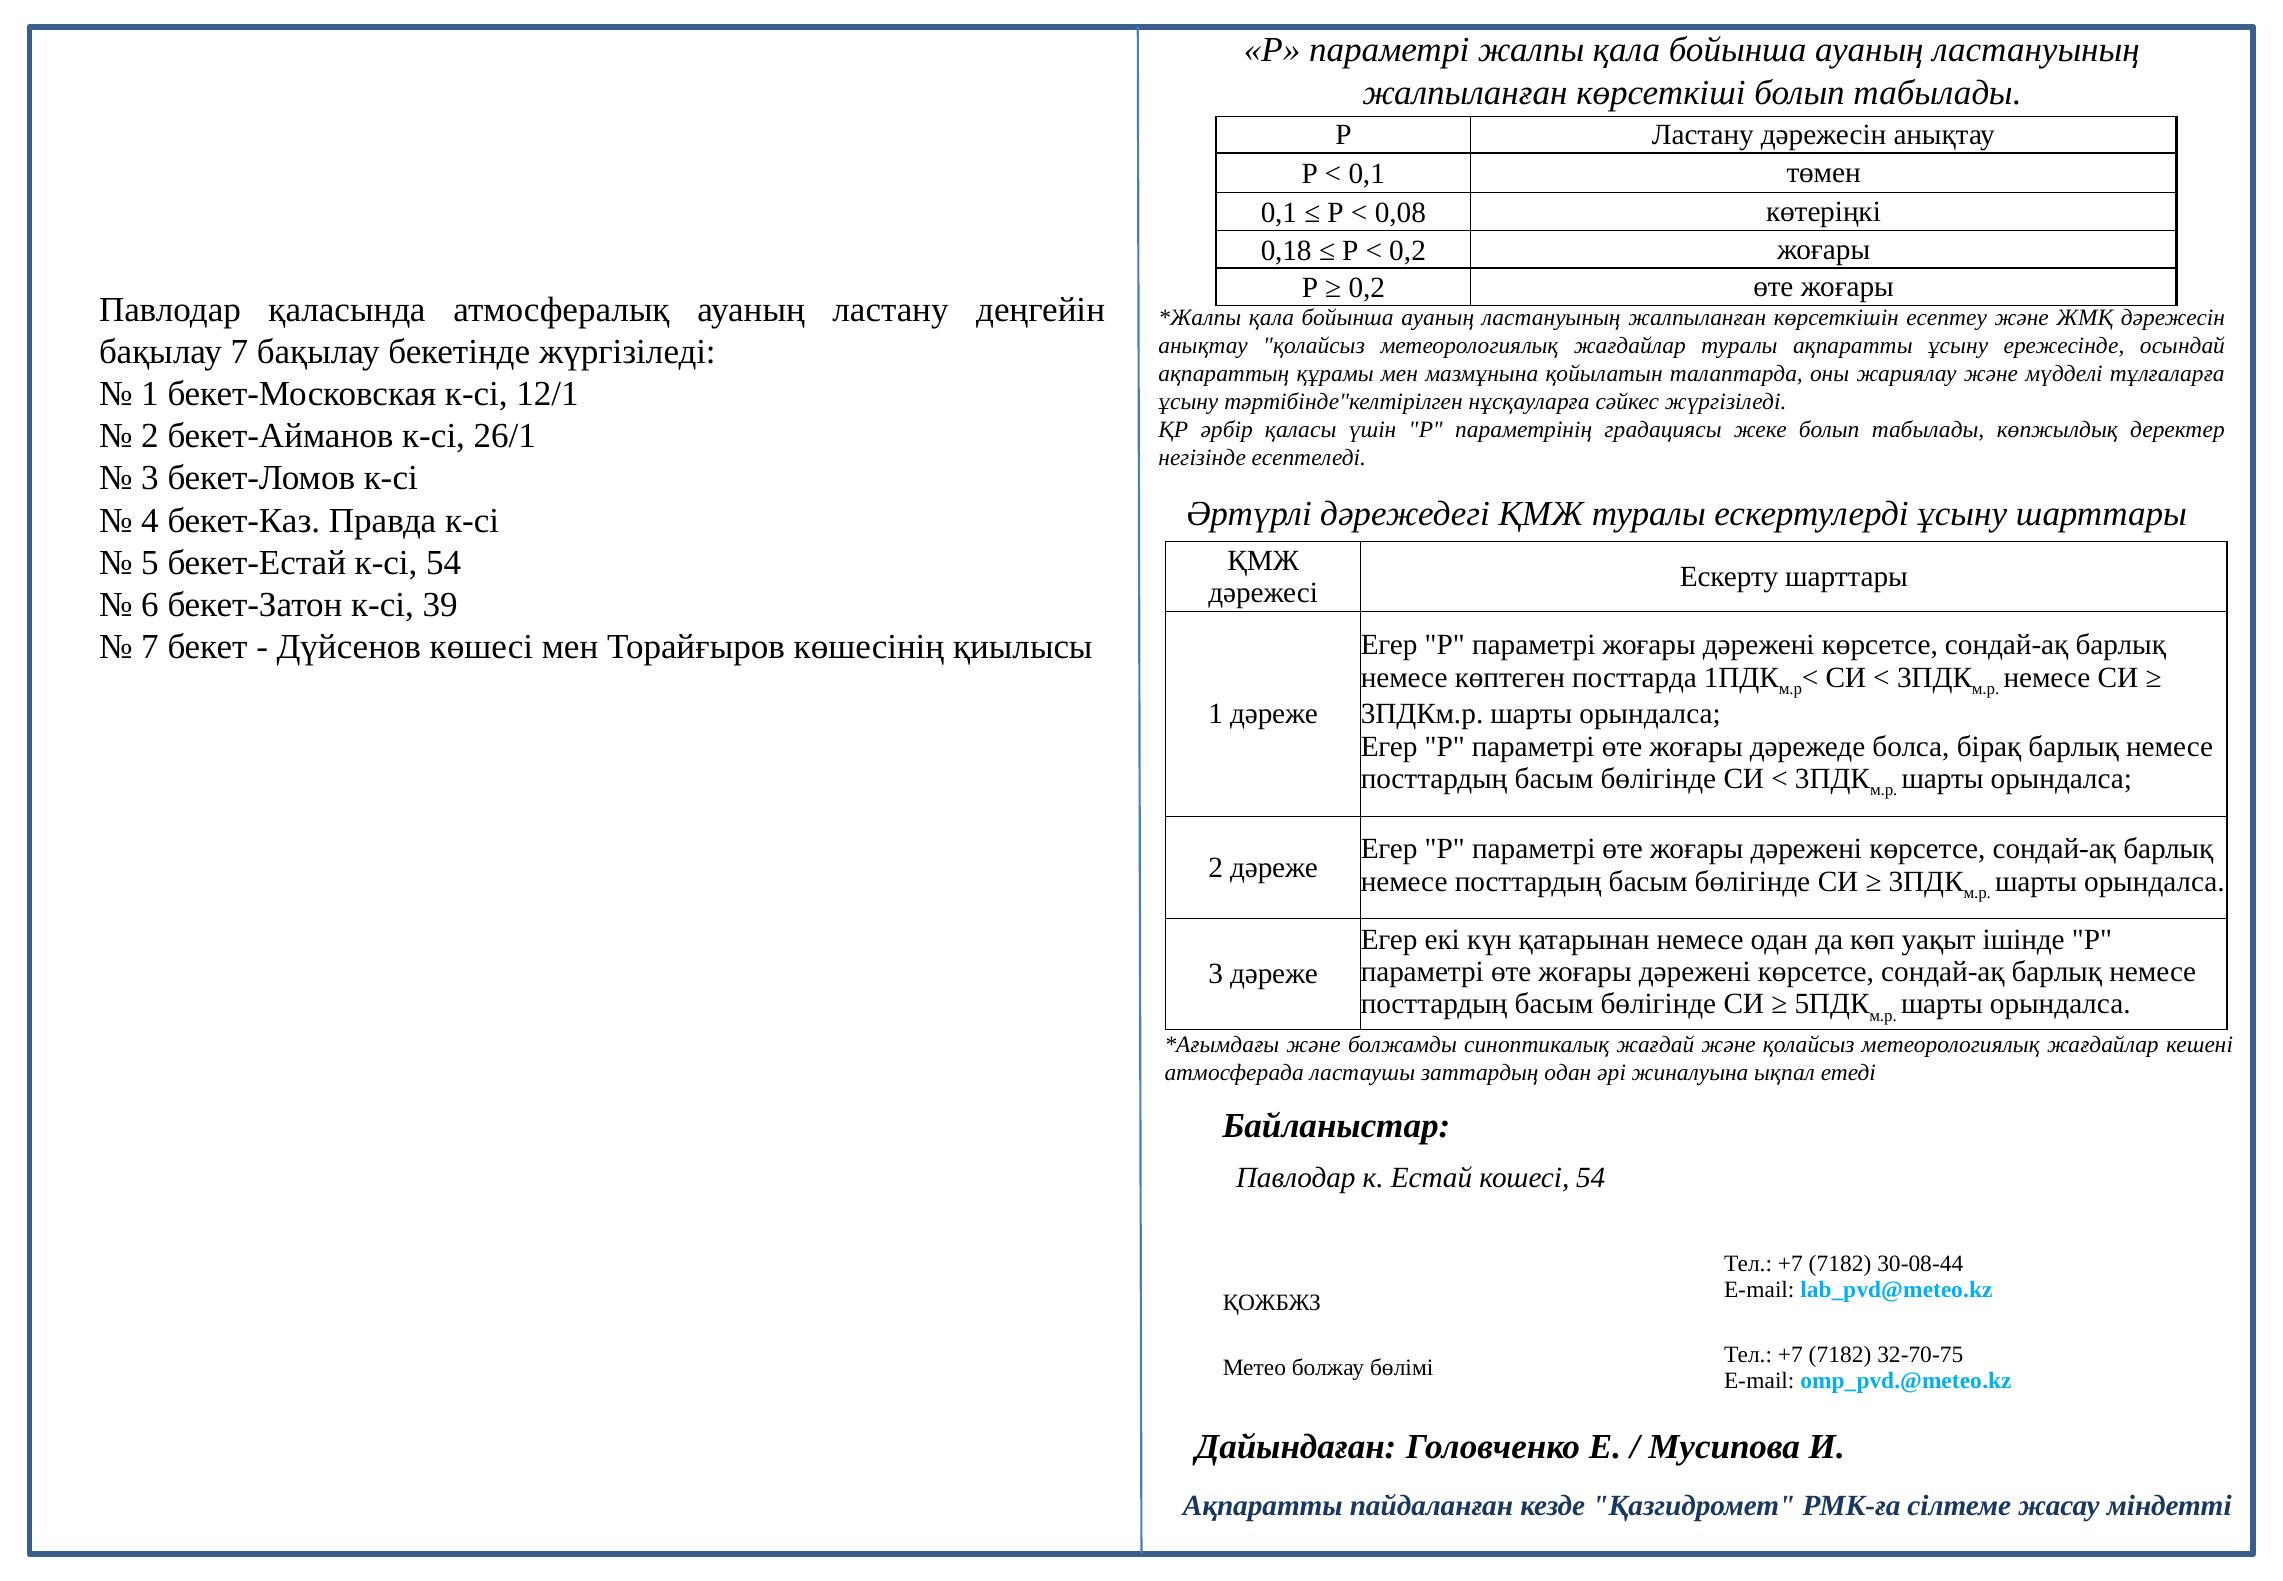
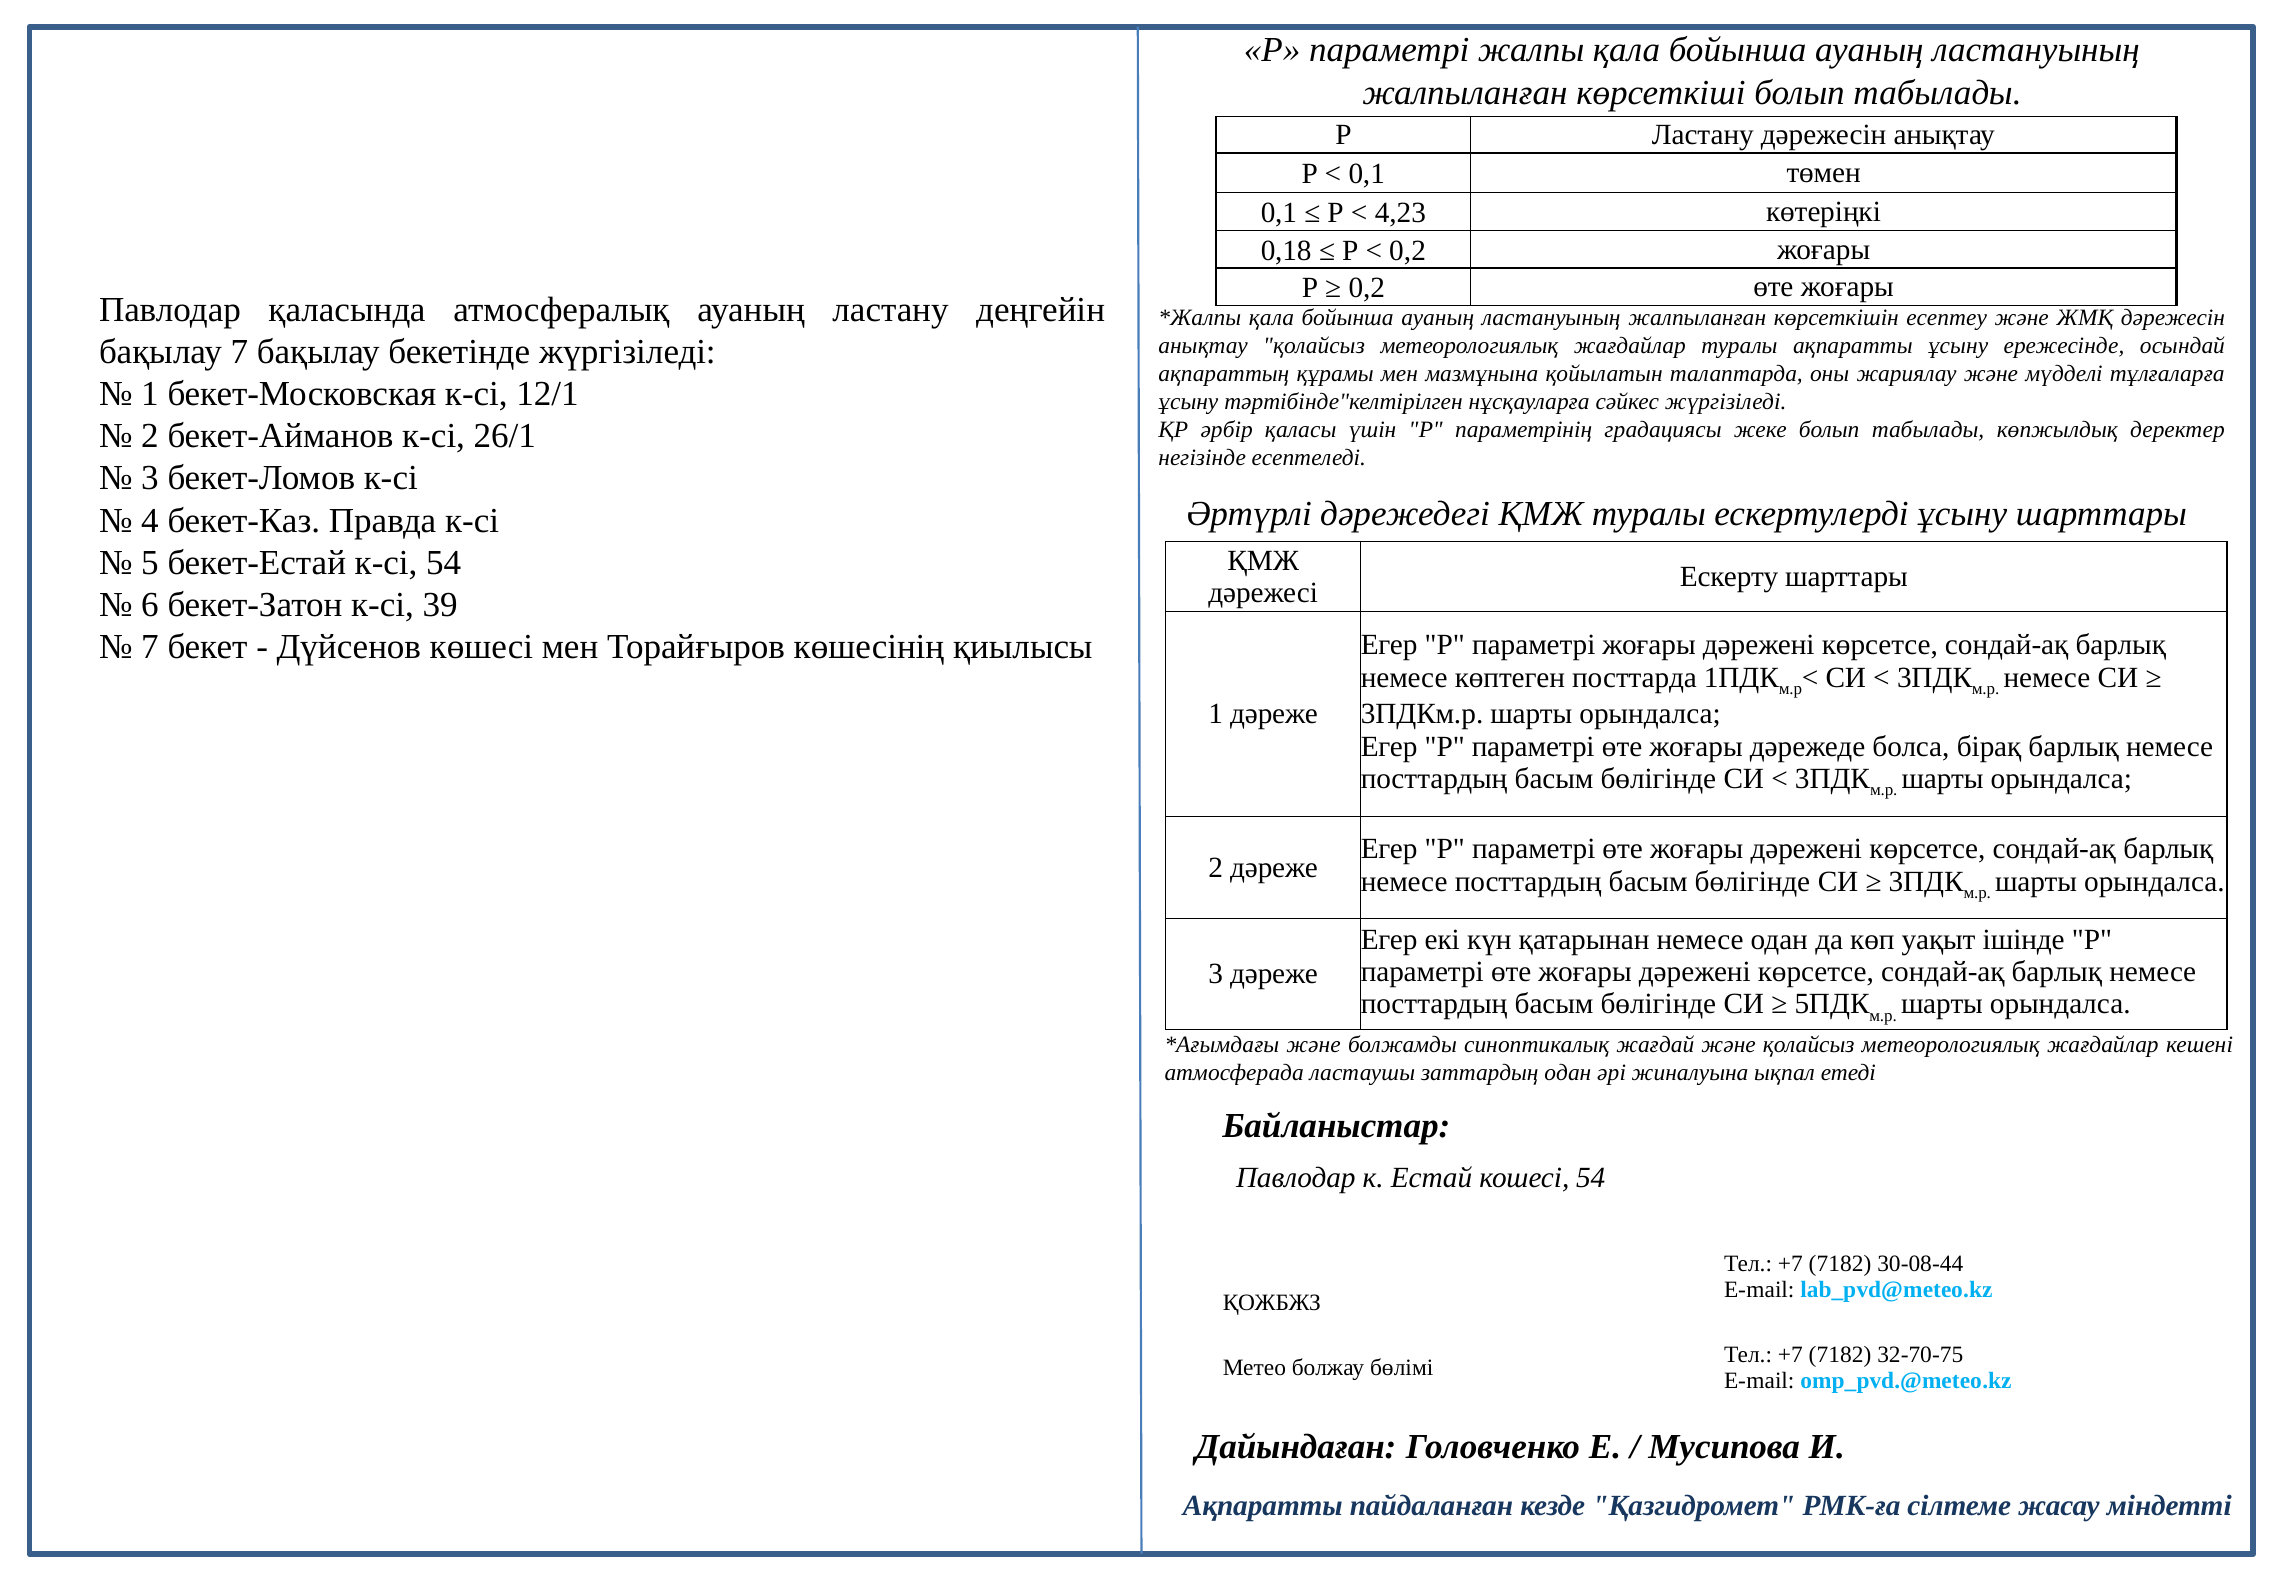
0,08: 0,08 -> 4,23
